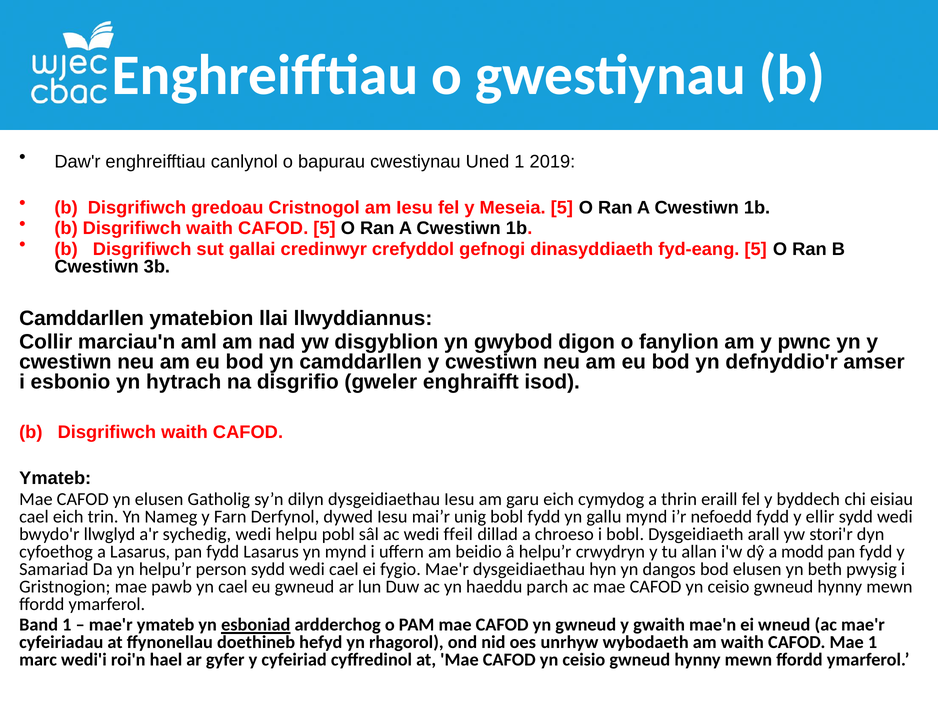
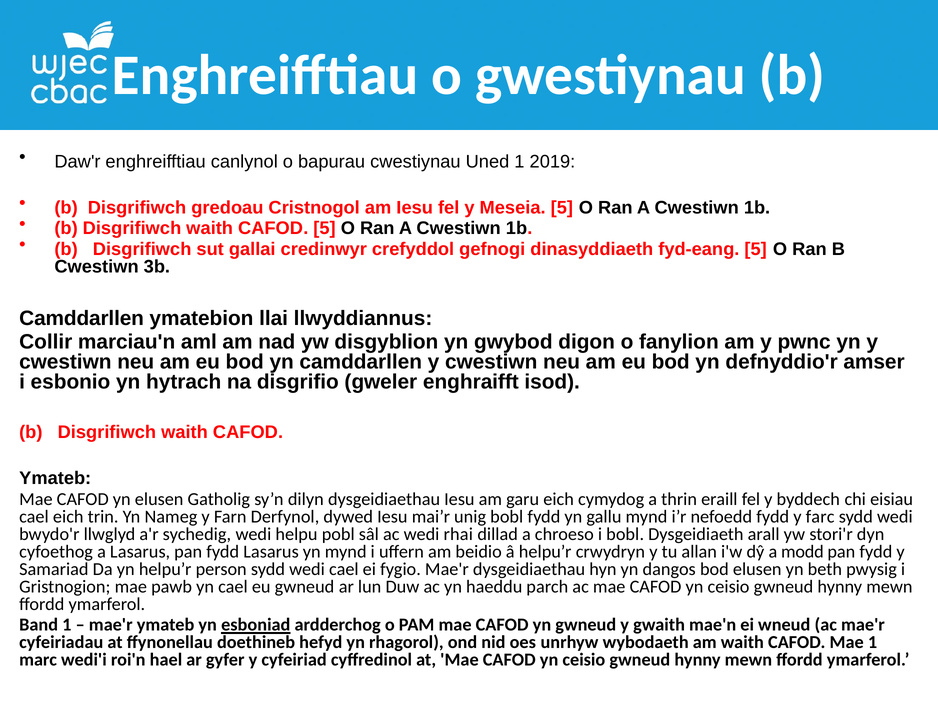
ellir: ellir -> farc
ffeil: ffeil -> rhai
